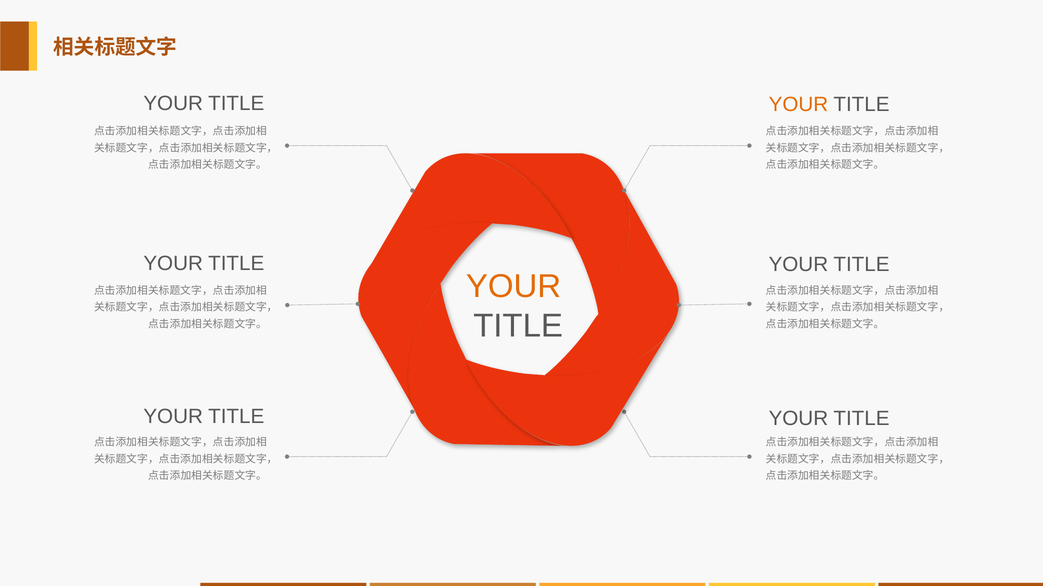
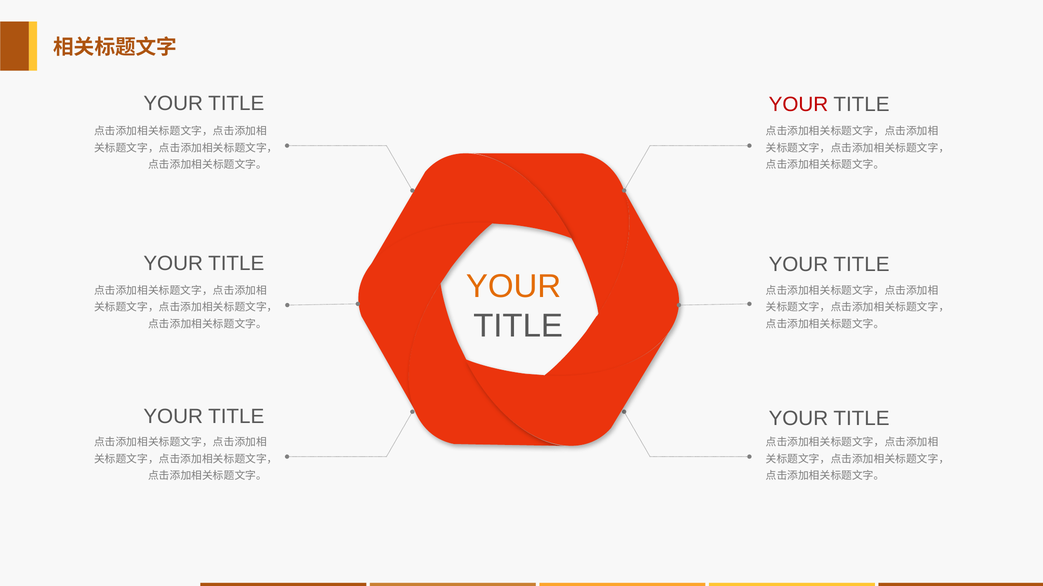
YOUR at (798, 104) colour: orange -> red
